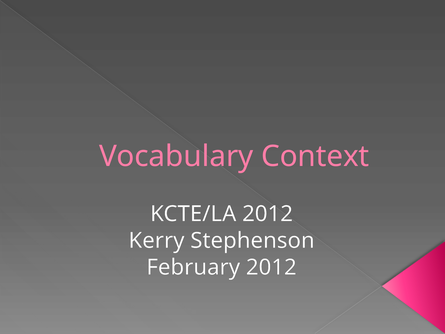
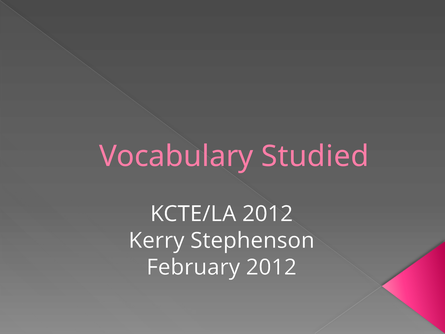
Context: Context -> Studied
